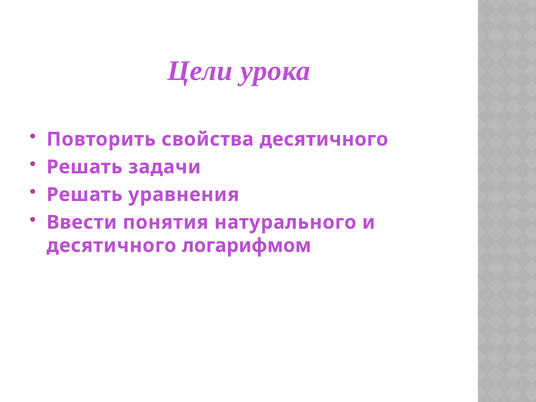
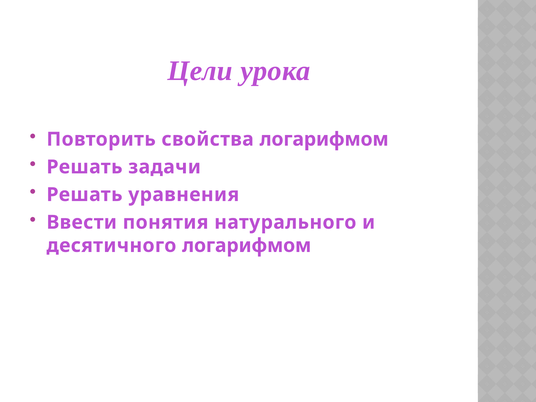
свойства десятичного: десятичного -> логарифмом
